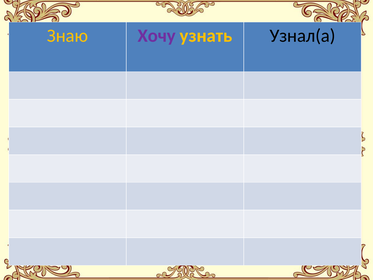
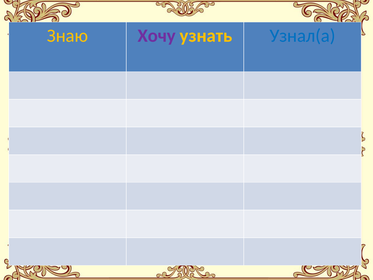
Узнал(а colour: black -> blue
